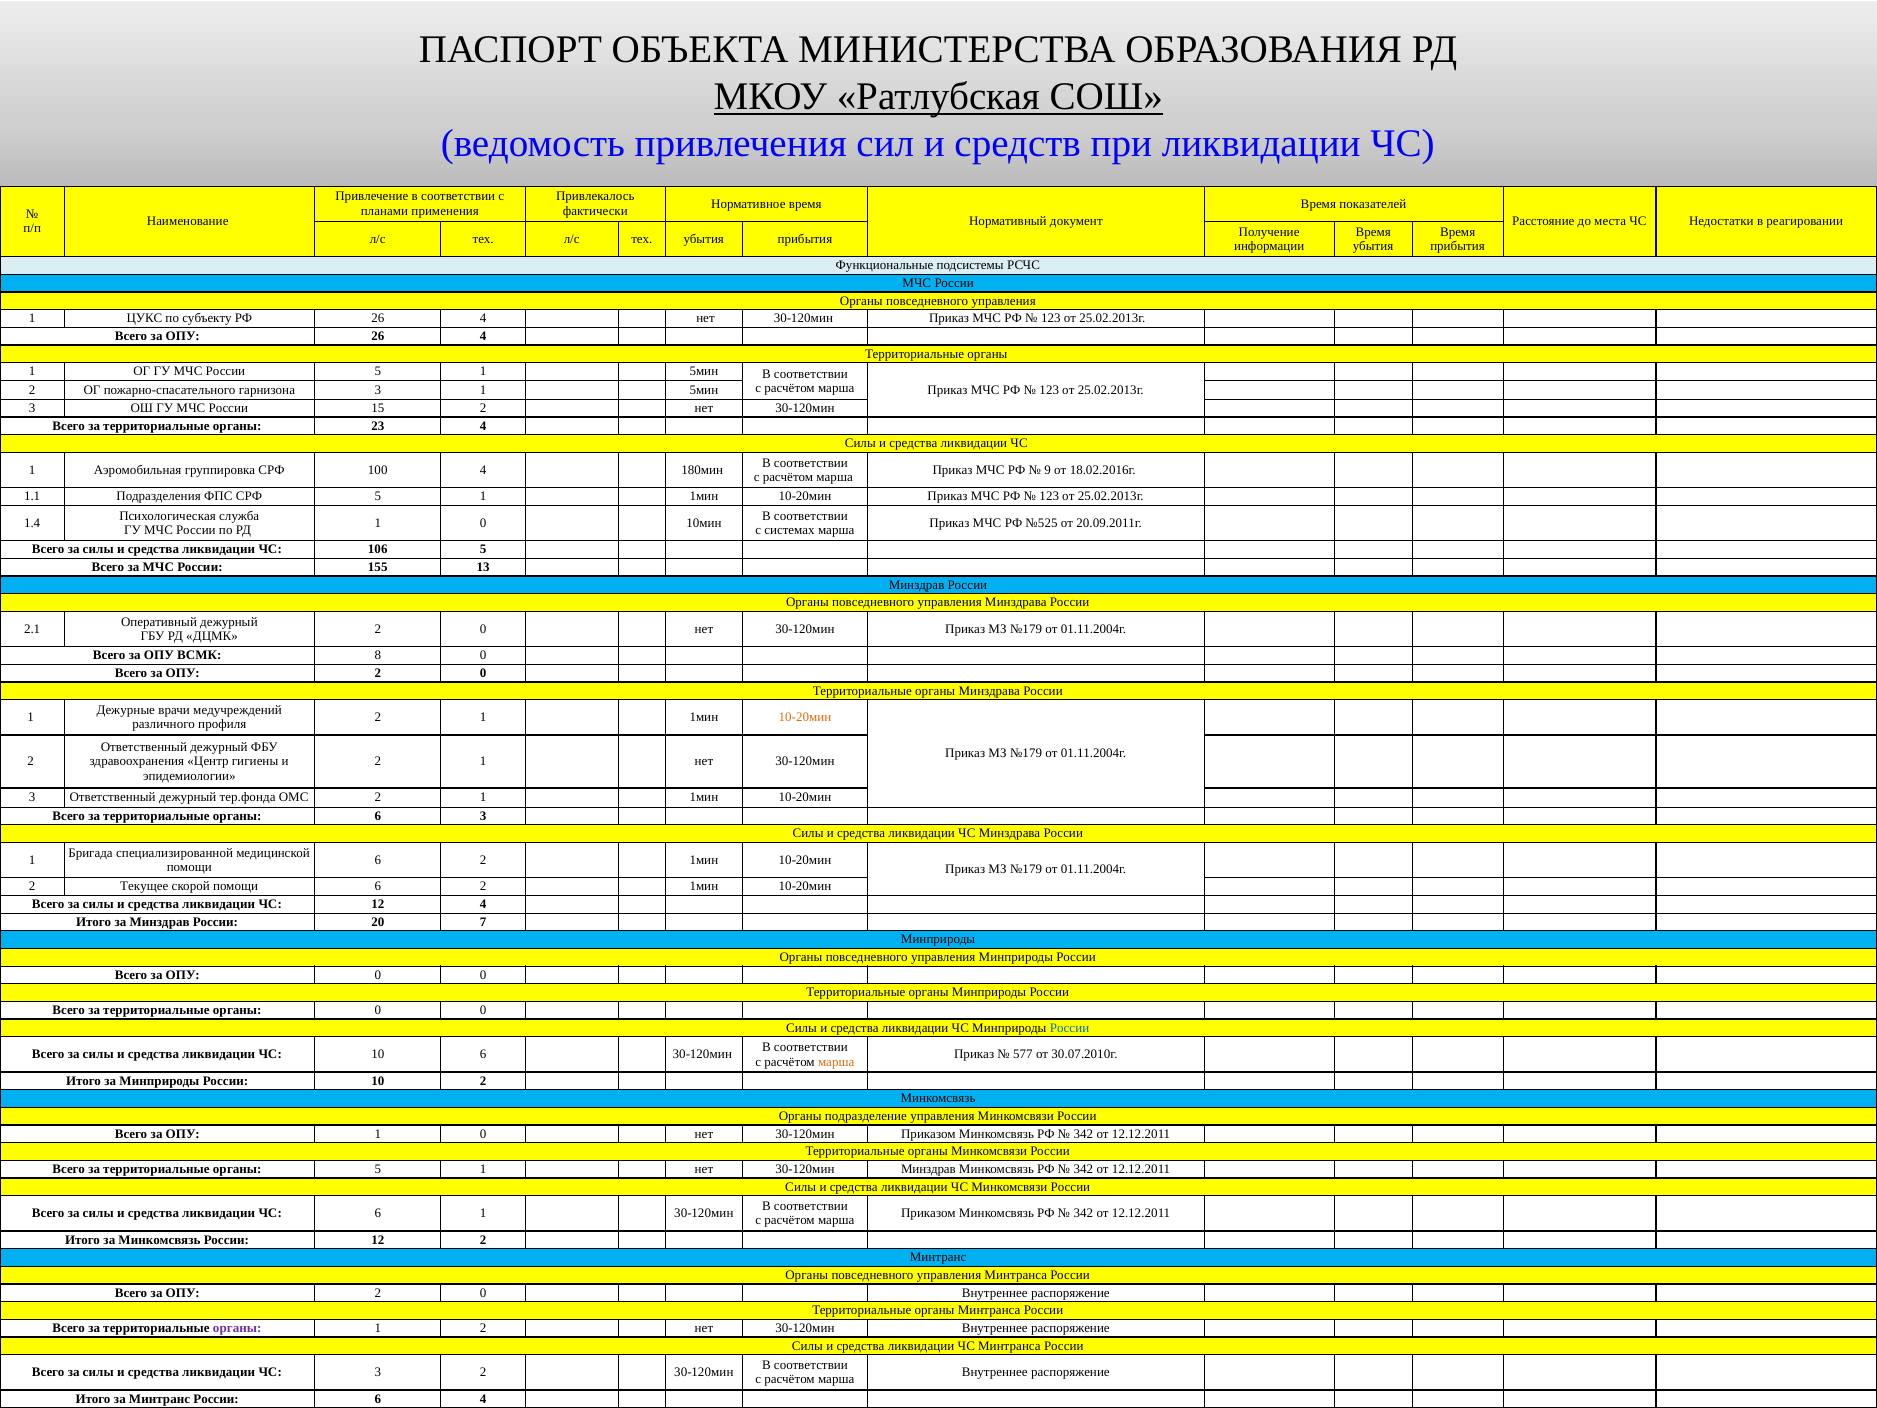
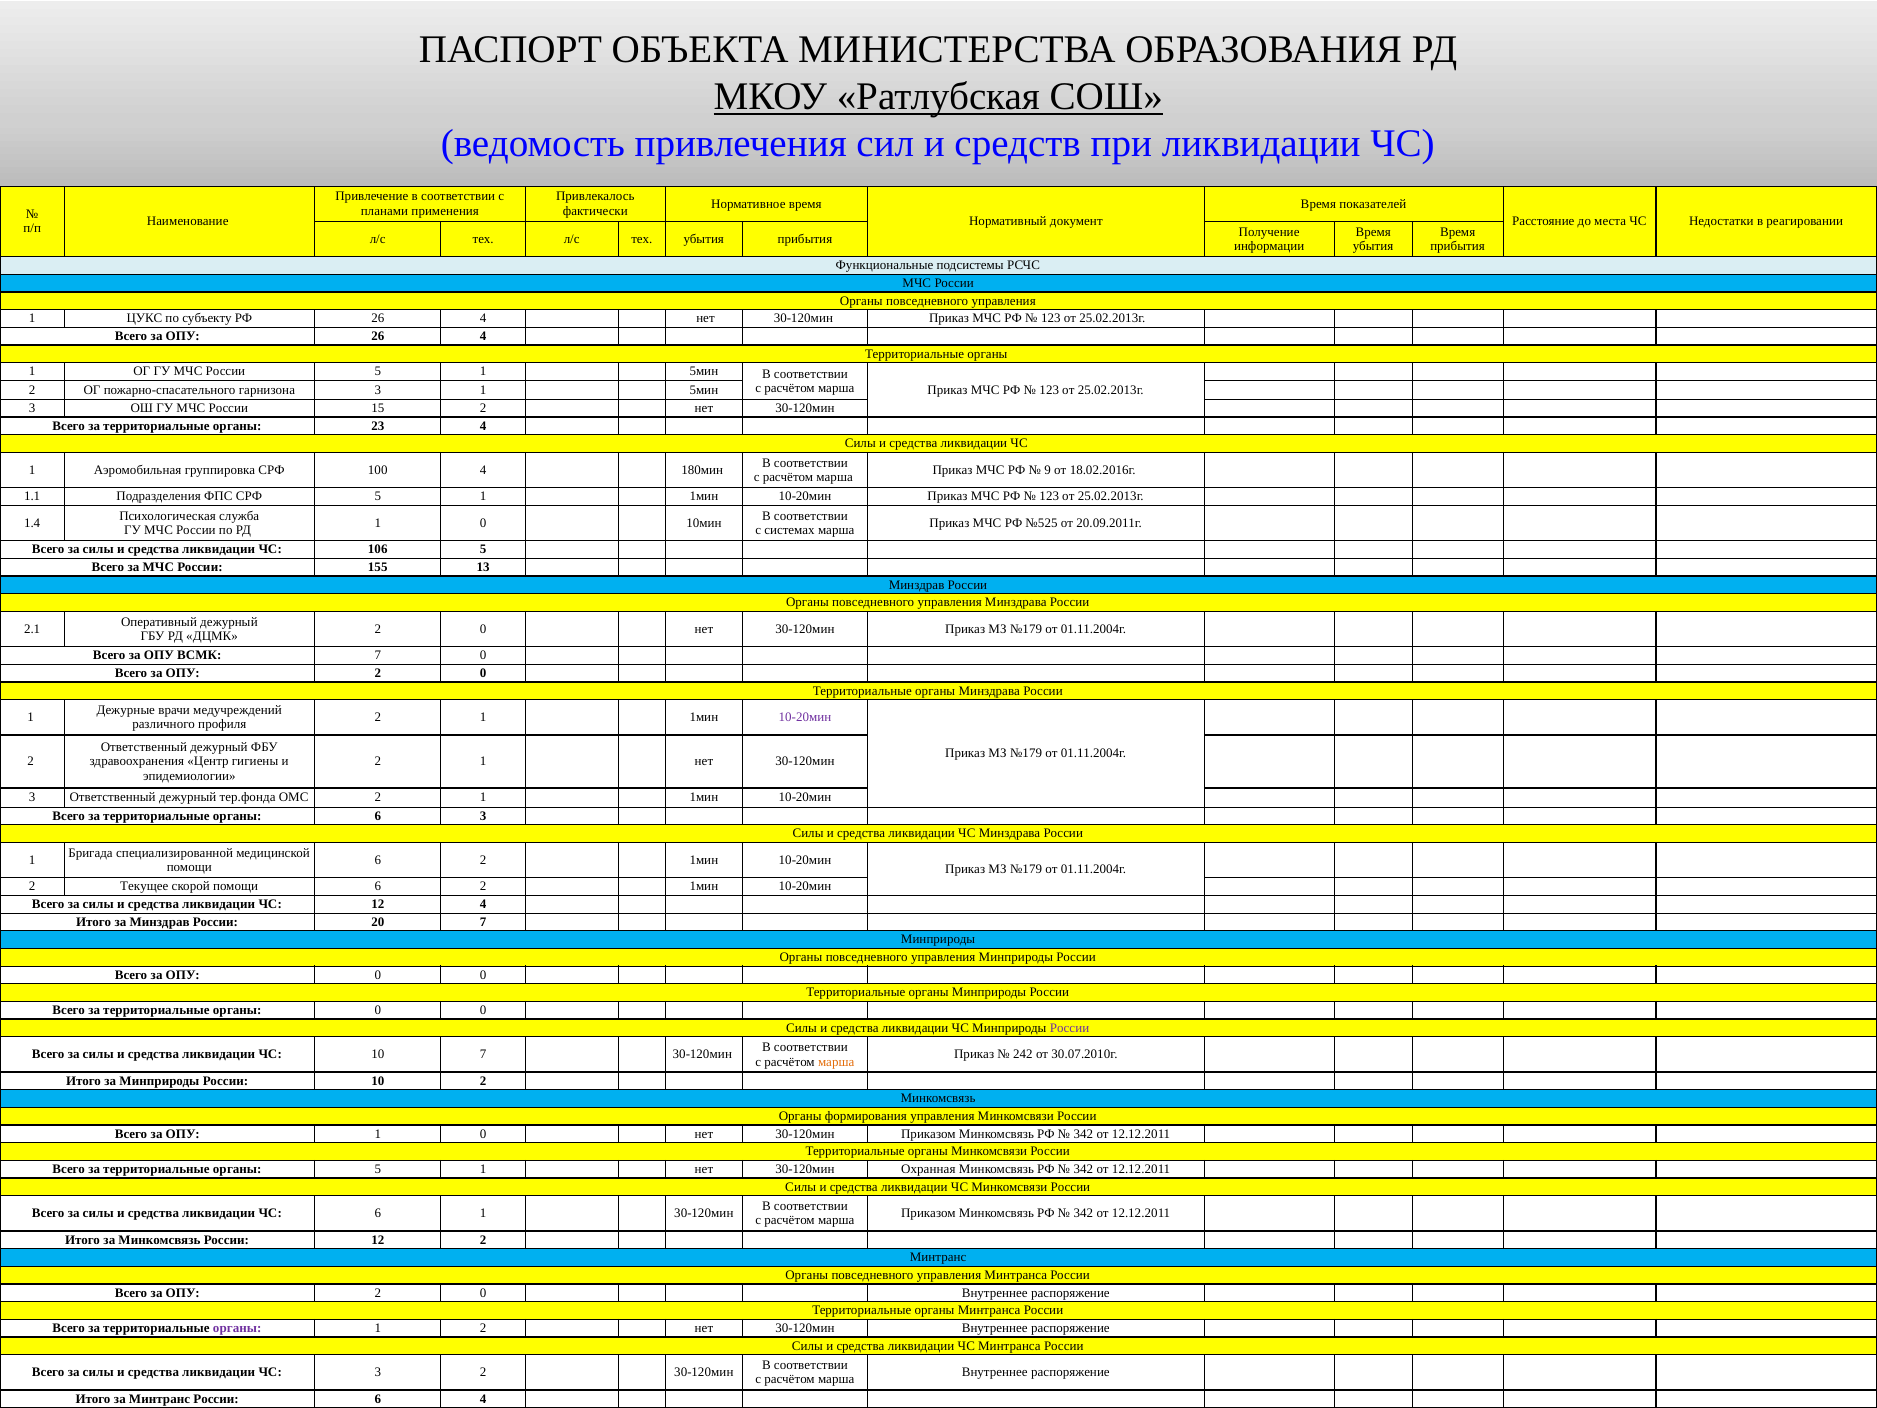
ВСМК 8: 8 -> 7
10-20мин at (805, 717) colour: orange -> purple
России at (1070, 1028) colour: blue -> purple
10 6: 6 -> 7
577: 577 -> 242
подразделение: подразделение -> формирования
30-120мин Минздрав: Минздрав -> Охранная
